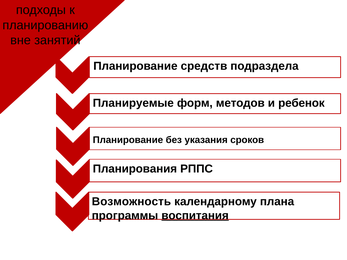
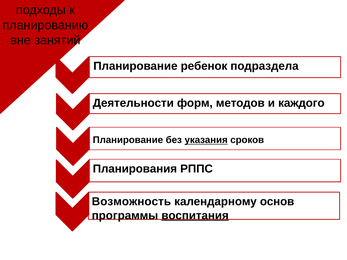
средств: средств -> ребенок
Планируемые: Планируемые -> Деятельности
ребенок: ребенок -> каждого
указания underline: none -> present
плана: плана -> основ
